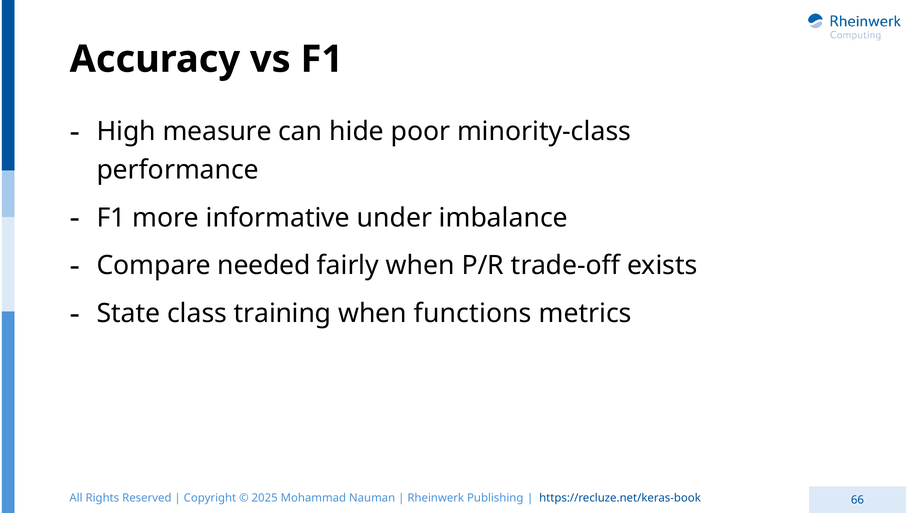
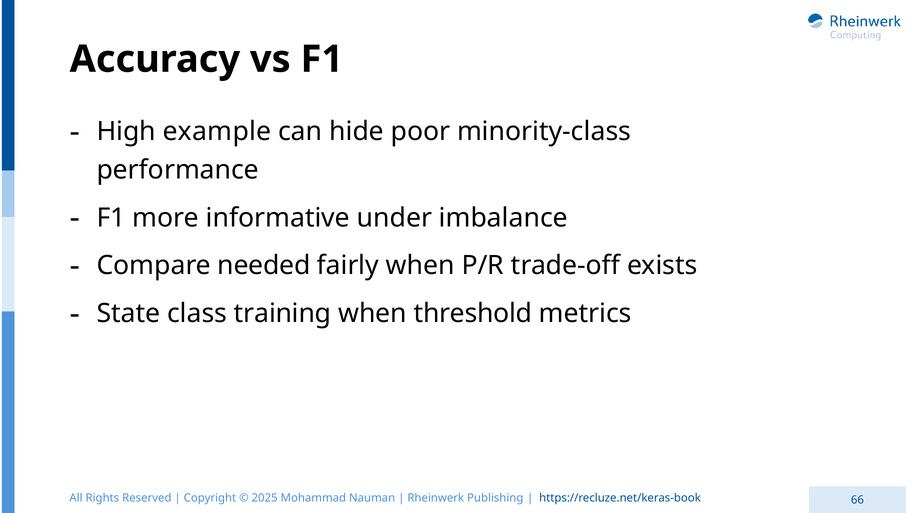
measure: measure -> example
functions: functions -> threshold
